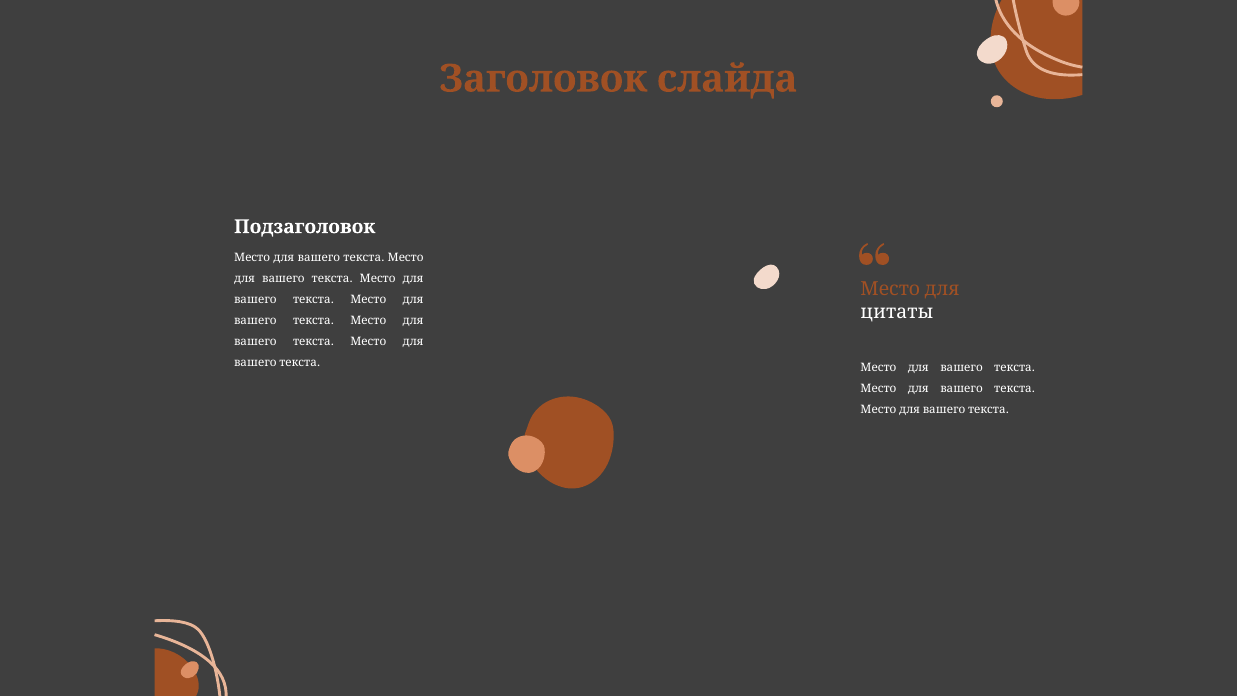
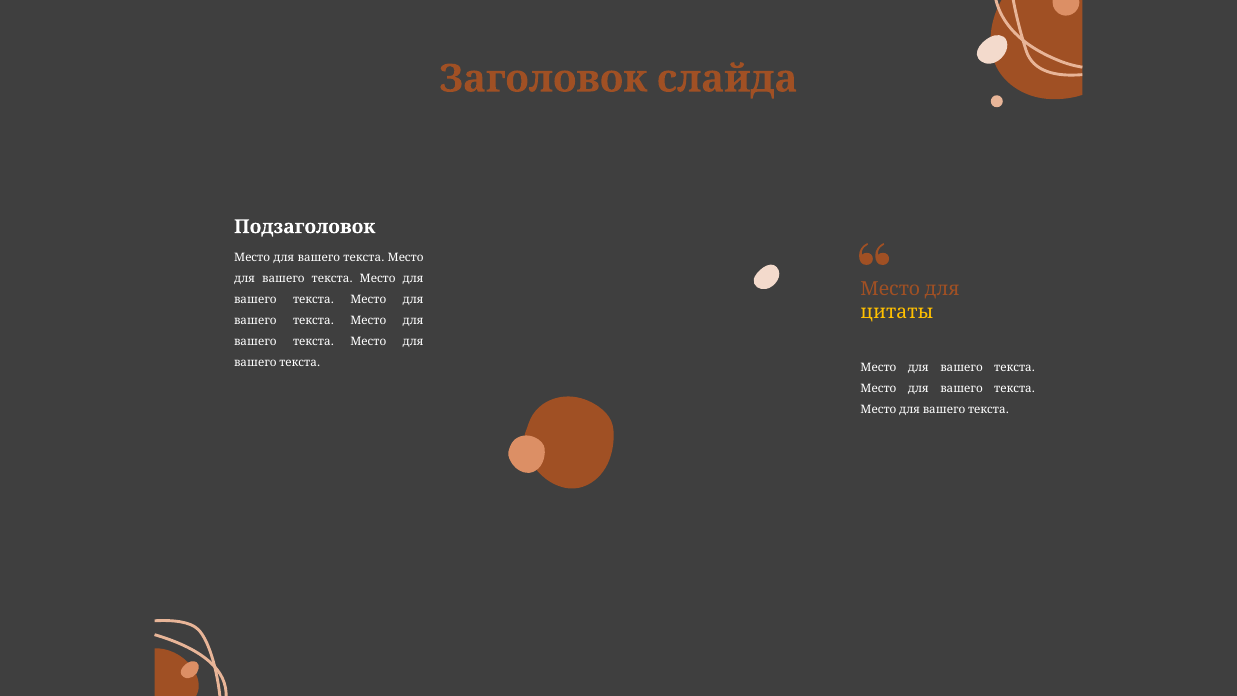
цитаты colour: white -> yellow
